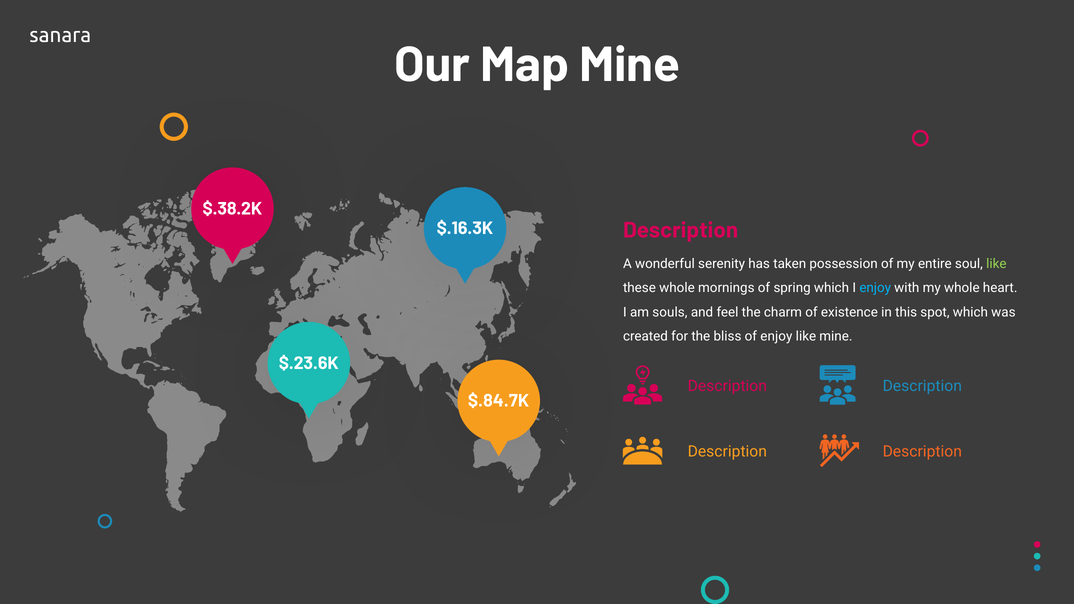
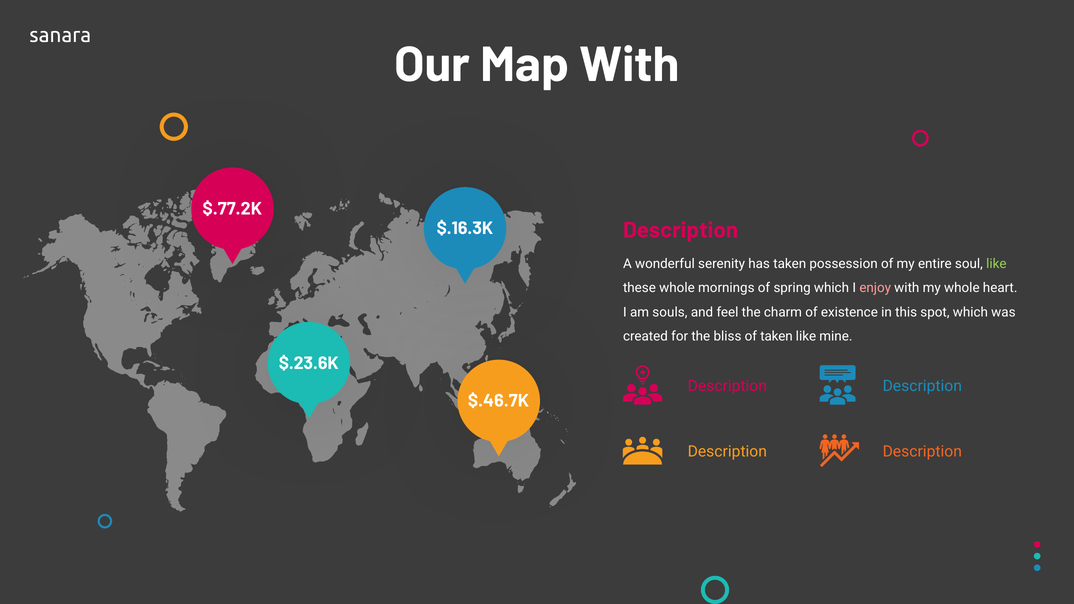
Map Mine: Mine -> With
$.38.2K: $.38.2K -> $.77.2K
enjoy at (875, 288) colour: light blue -> pink
of enjoy: enjoy -> taken
$.84.7K: $.84.7K -> $.46.7K
